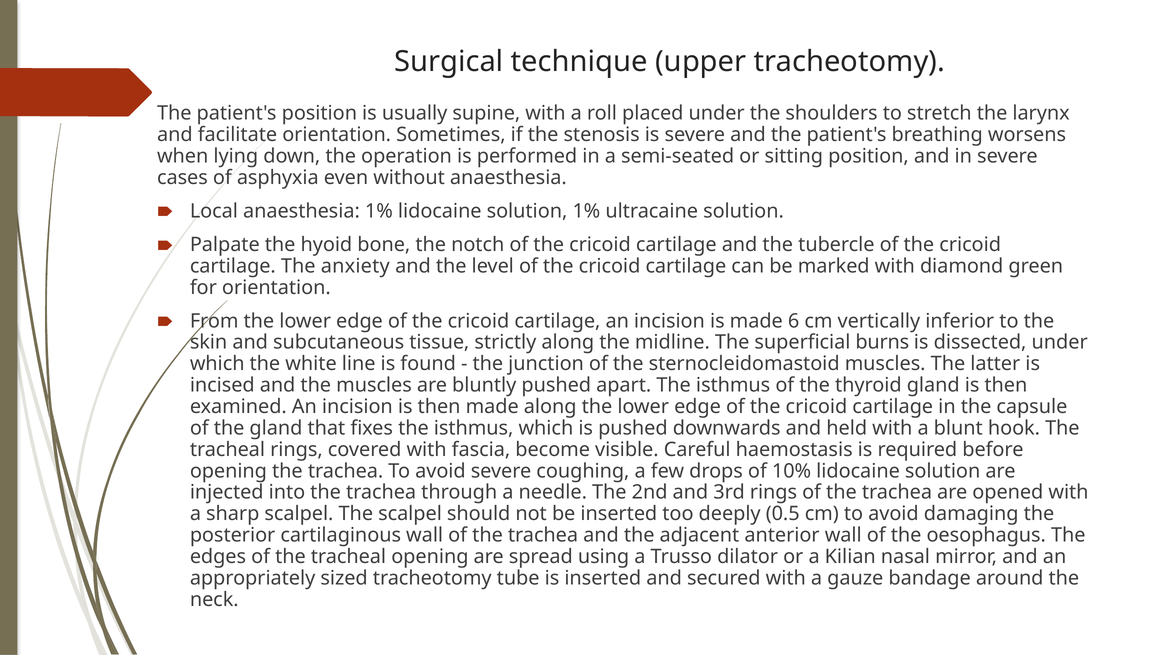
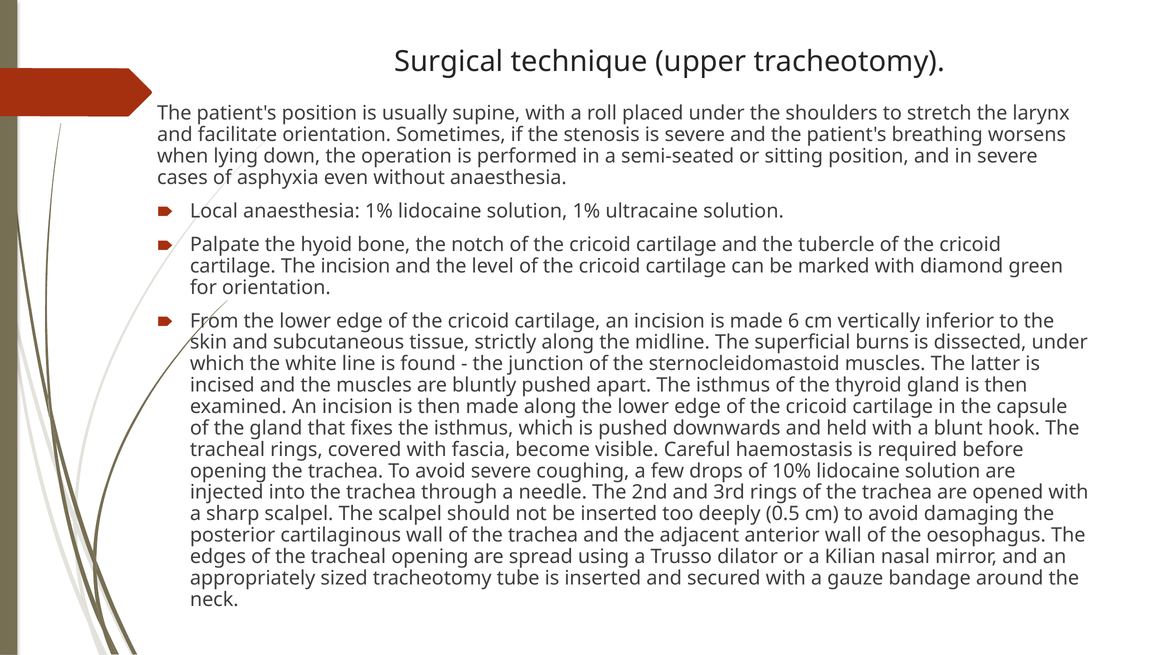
The anxiety: anxiety -> incision
